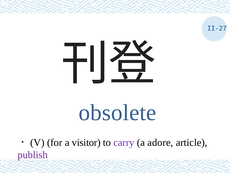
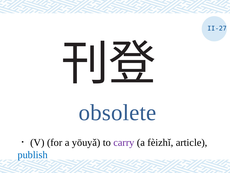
visitor: visitor -> yōuyǎ
adore: adore -> fèizhǐ
publish colour: purple -> blue
